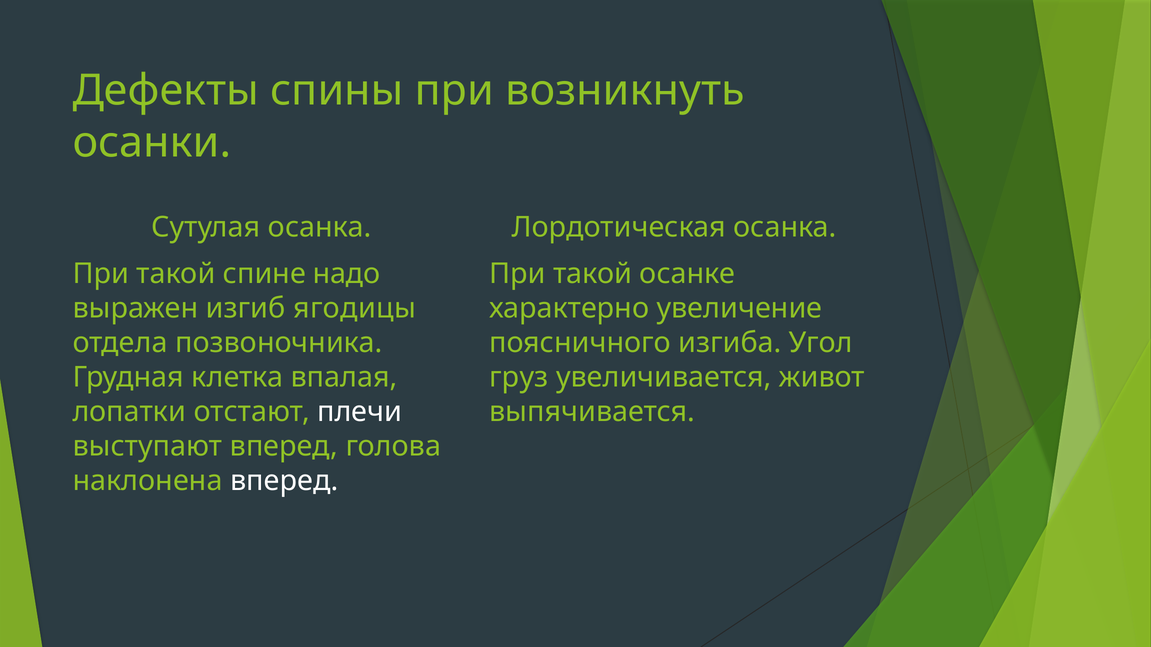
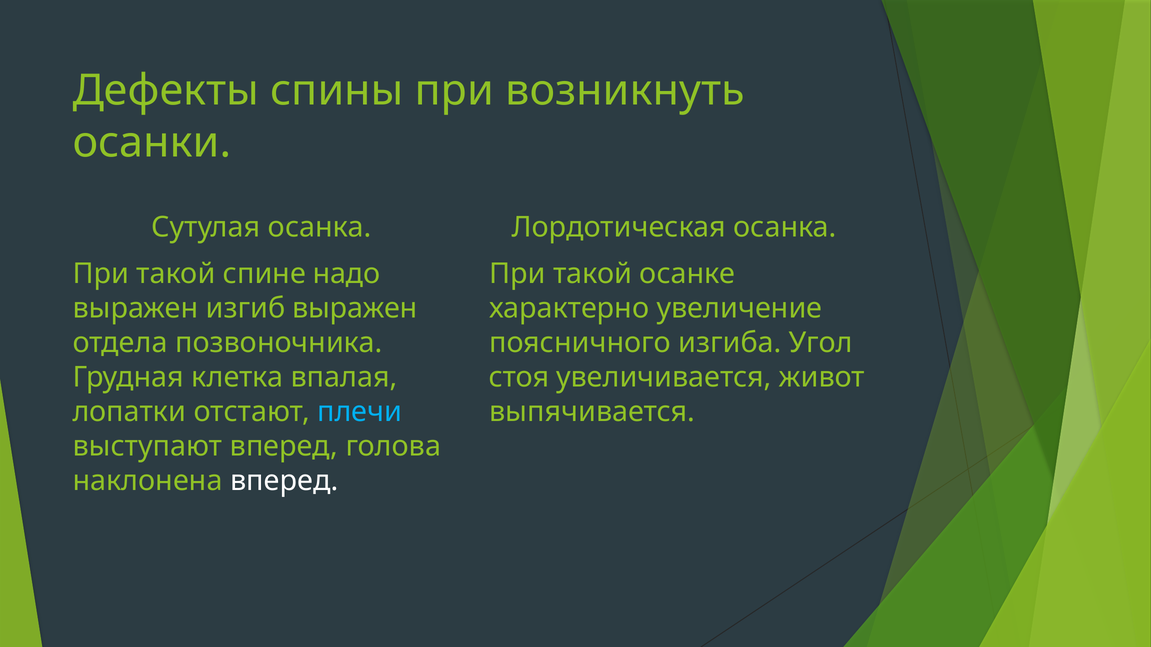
изгиб ягодицы: ягодицы -> выражен
груз: груз -> стоя
плечи colour: white -> light blue
